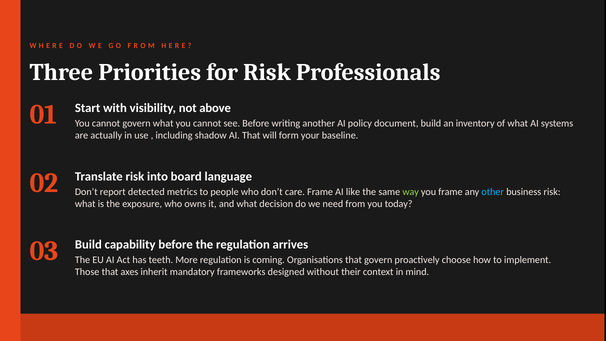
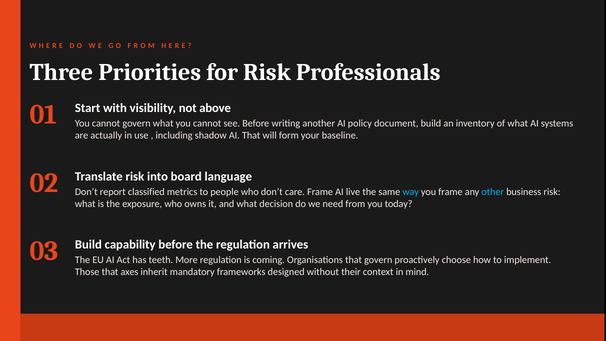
detected: detected -> classified
like: like -> live
way colour: light green -> light blue
